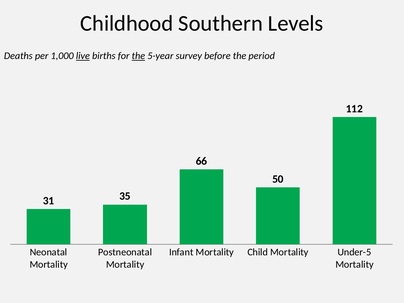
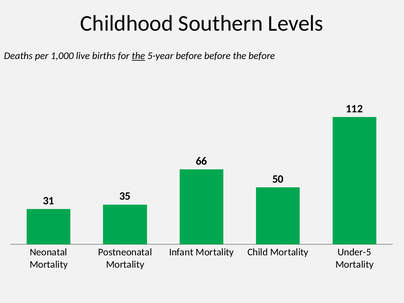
live underline: present -> none
5-year survey: survey -> before
the period: period -> before
